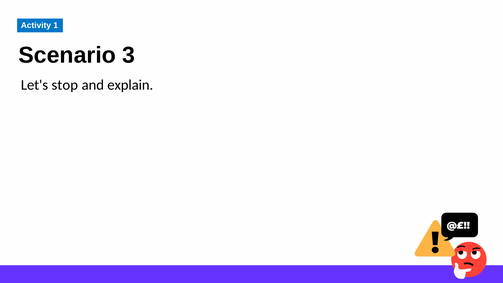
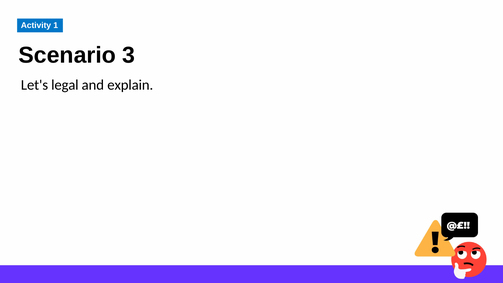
stop: stop -> legal
